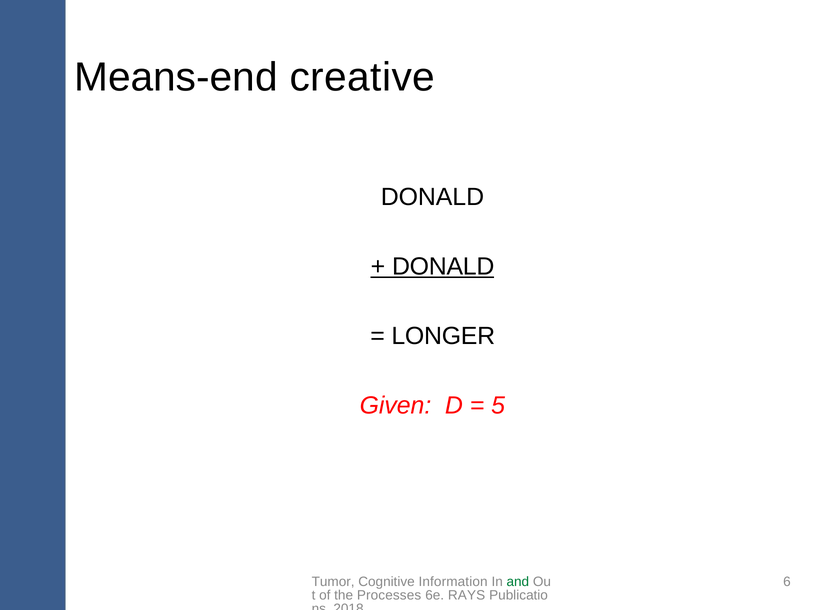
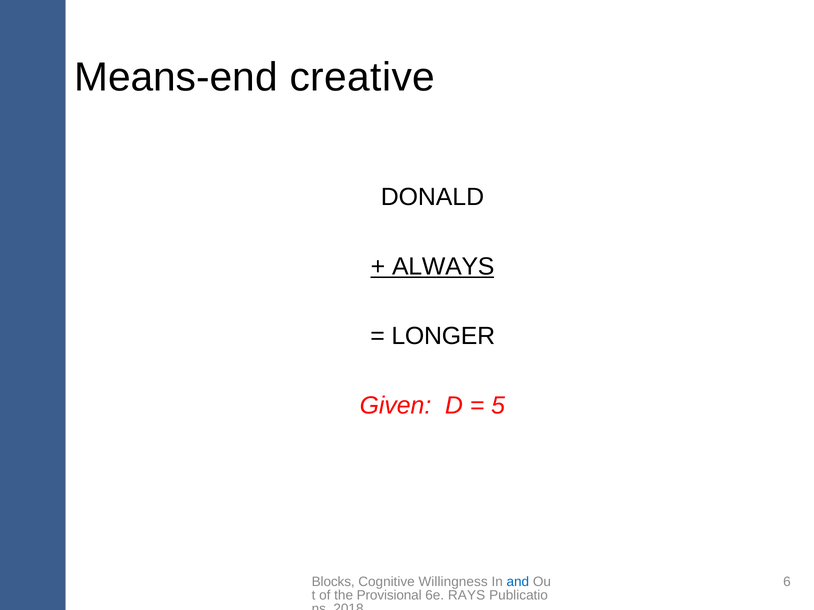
DONALD at (443, 267): DONALD -> ALWAYS
Tumor: Tumor -> Blocks
Information: Information -> Willingness
and colour: green -> blue
Processes: Processes -> Provisional
